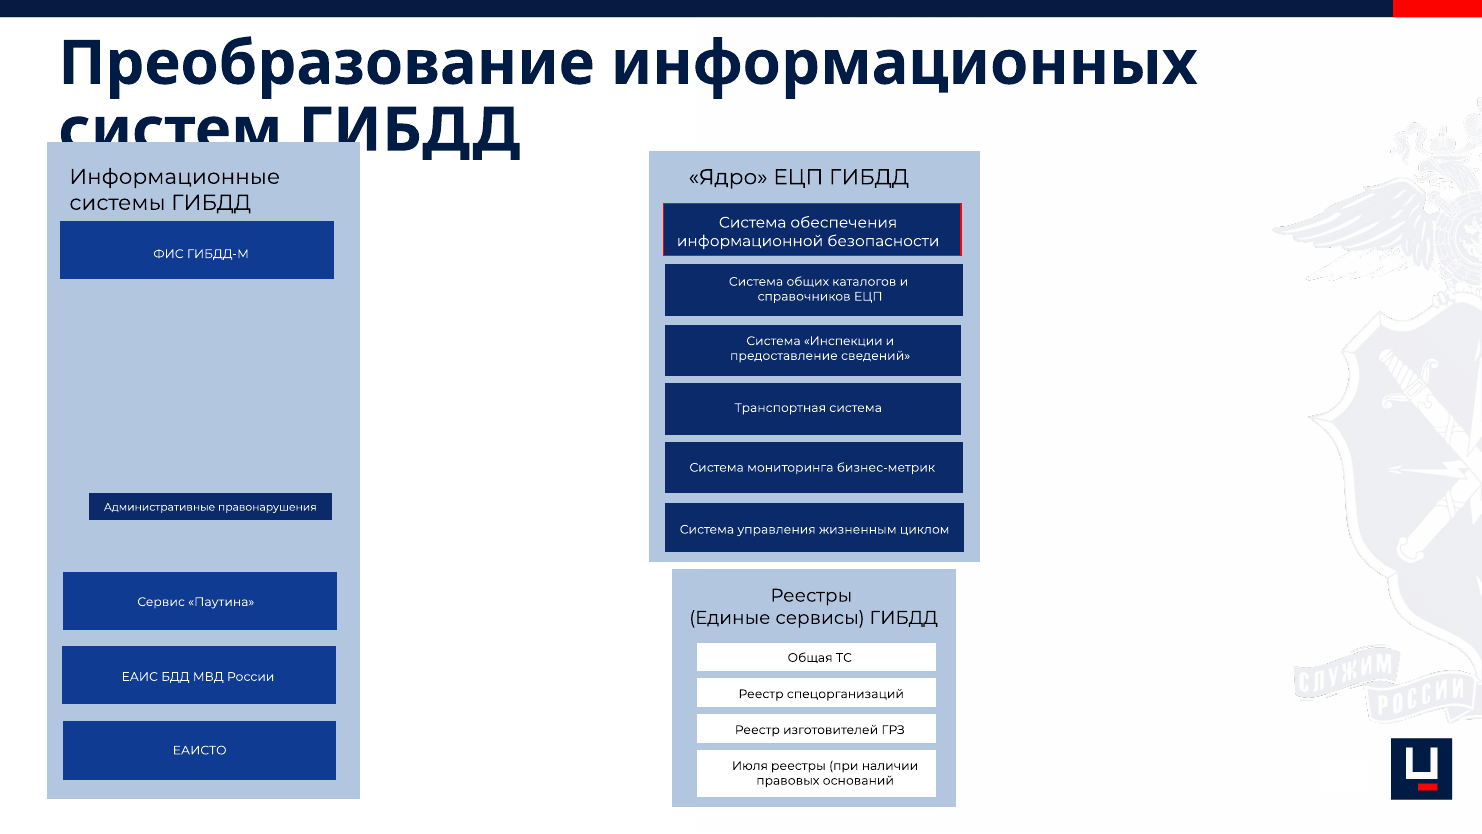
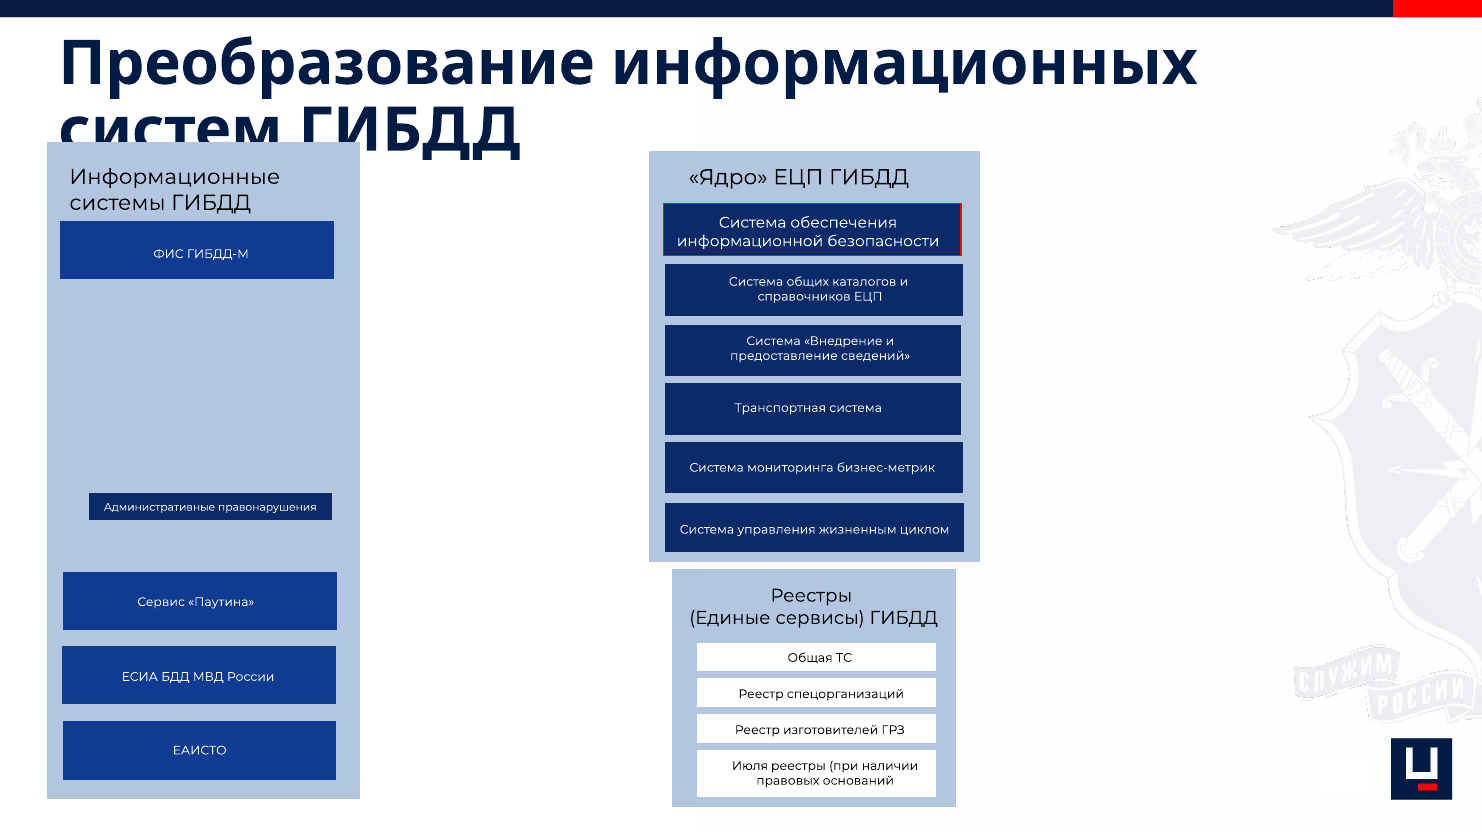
Инспекции: Инспекции -> Внедрение
ЕАИС: ЕАИС -> ЕСИА
